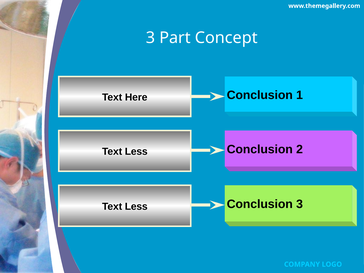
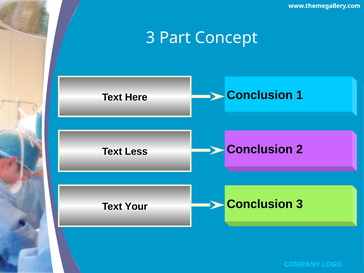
Less at (136, 206): Less -> Your
